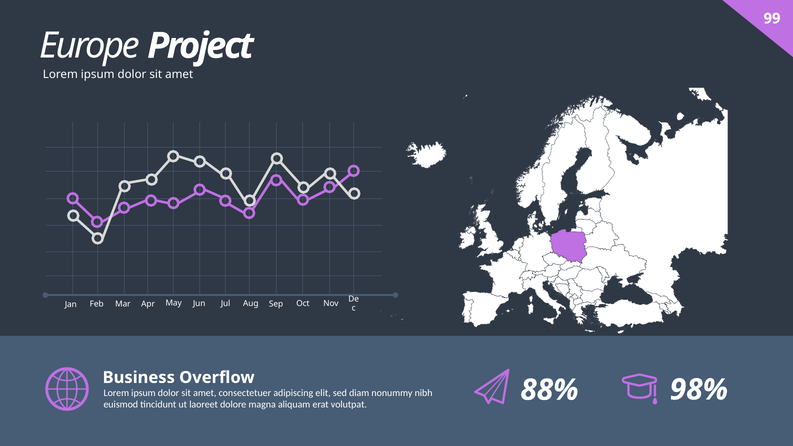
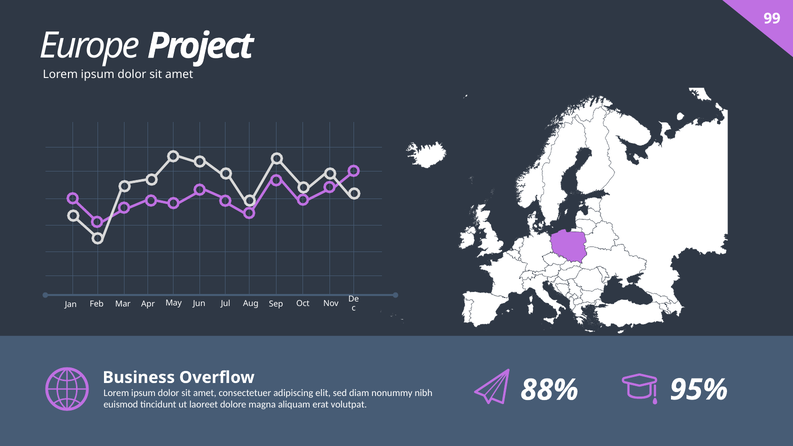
98%: 98% -> 95%
